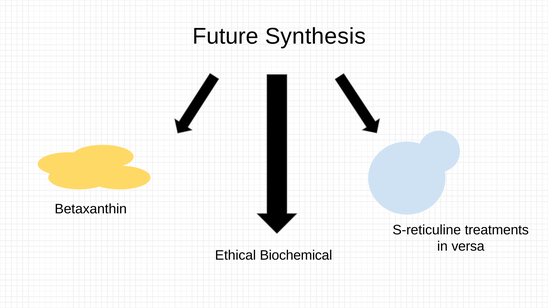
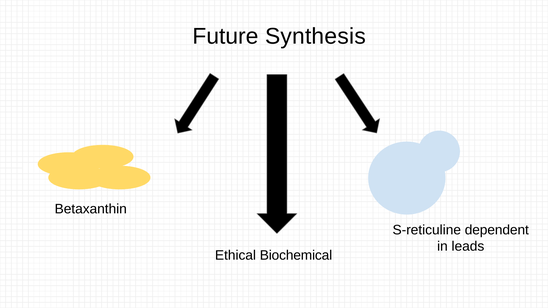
treatments: treatments -> dependent
versa: versa -> leads
